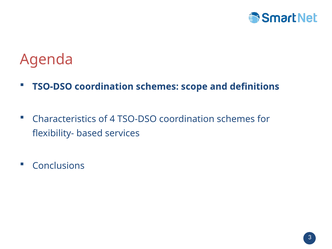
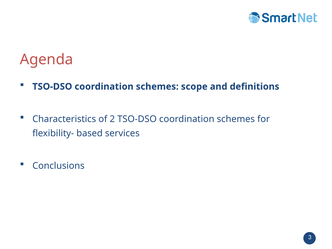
4: 4 -> 2
